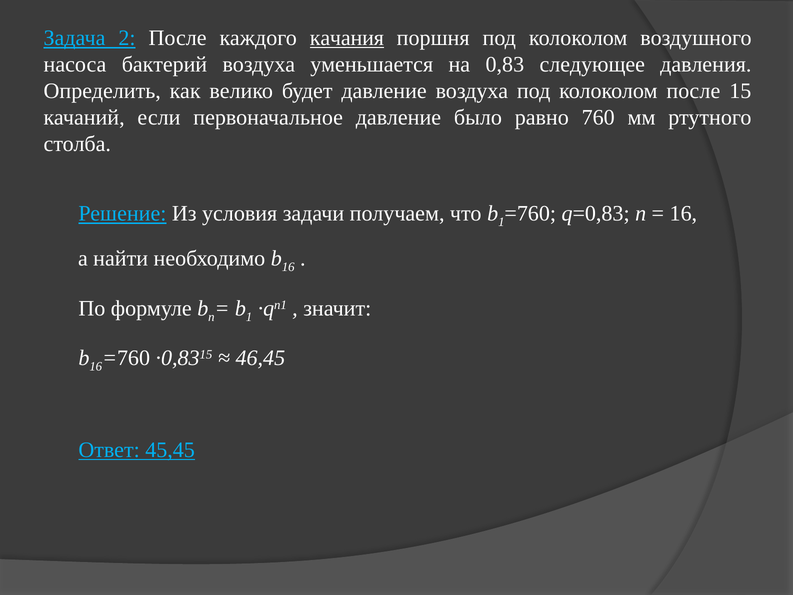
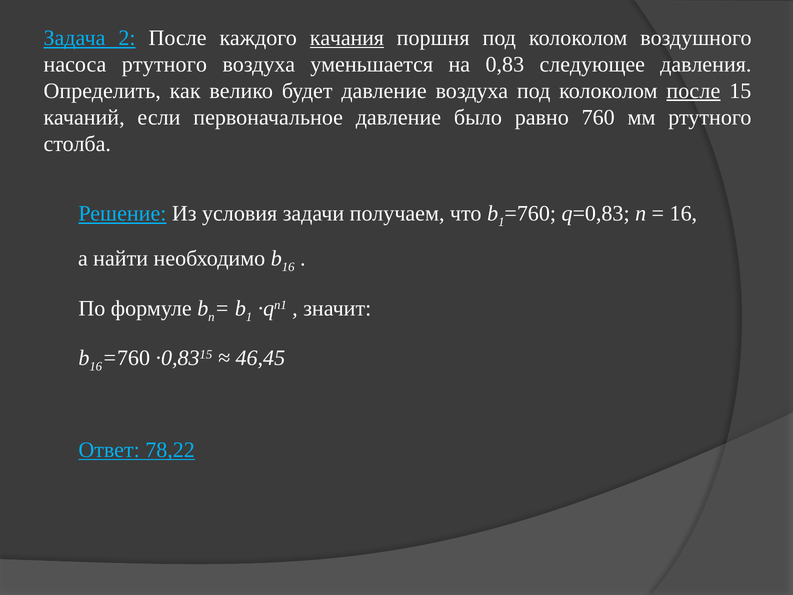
насоса бактерий: бактерий -> ртутного
после at (693, 91) underline: none -> present
45,45: 45,45 -> 78,22
